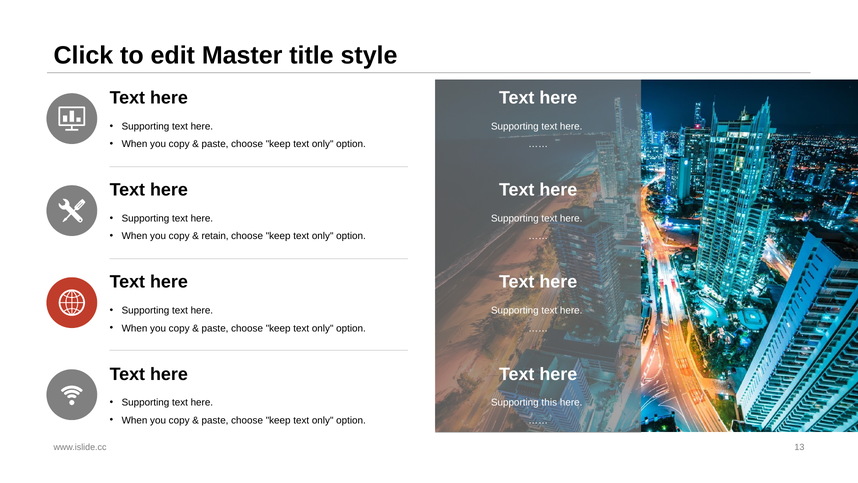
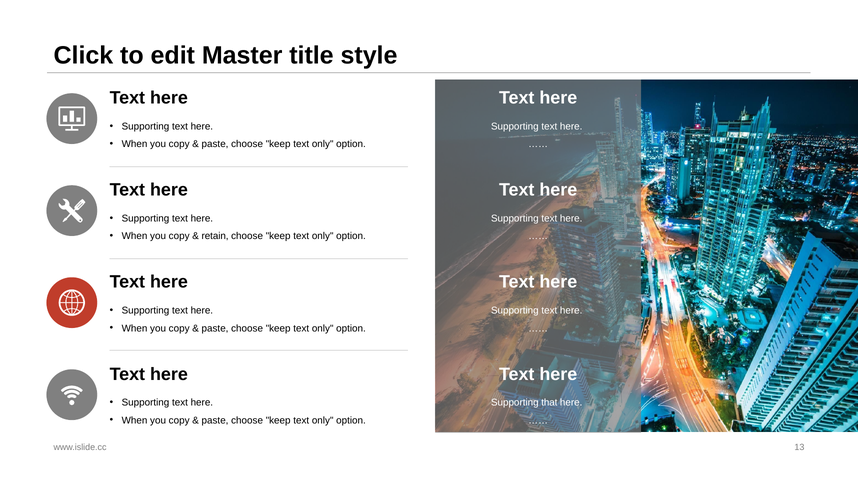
this: this -> that
